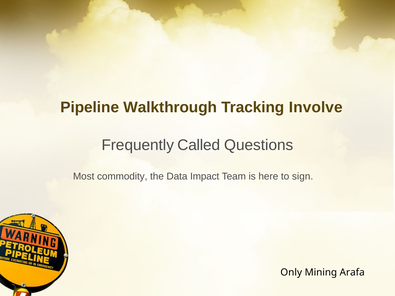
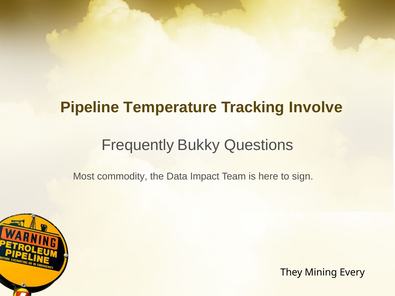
Walkthrough: Walkthrough -> Temperature
Called: Called -> Bukky
Only: Only -> They
Arafa: Arafa -> Every
